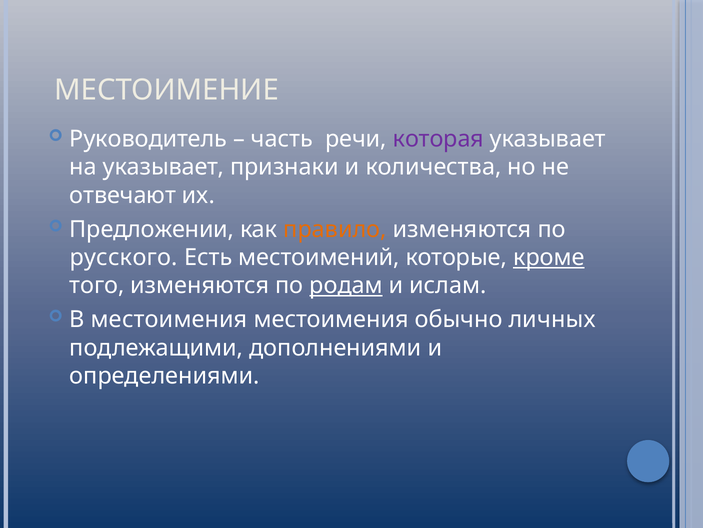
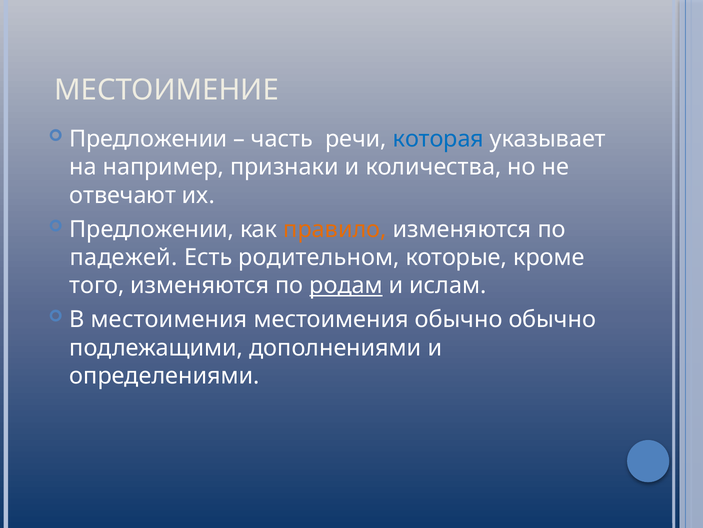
Руководитель at (148, 139): Руководитель -> Предложении
которая colour: purple -> blue
на указывает: указывает -> например
русского: русского -> падежей
местоимений: местоимений -> родительном
кроме underline: present -> none
обычно личных: личных -> обычно
